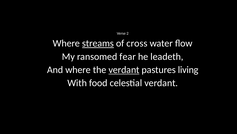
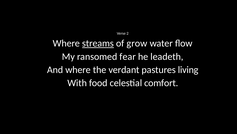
cross: cross -> grow
verdant at (124, 69) underline: present -> none
celestial verdant: verdant -> comfort
